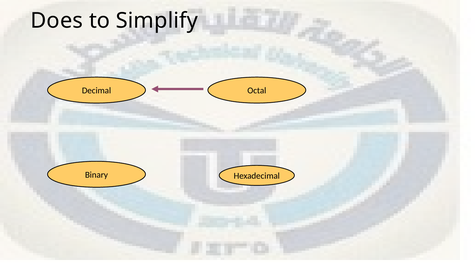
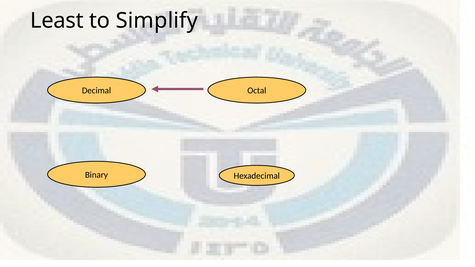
Does: Does -> Least
